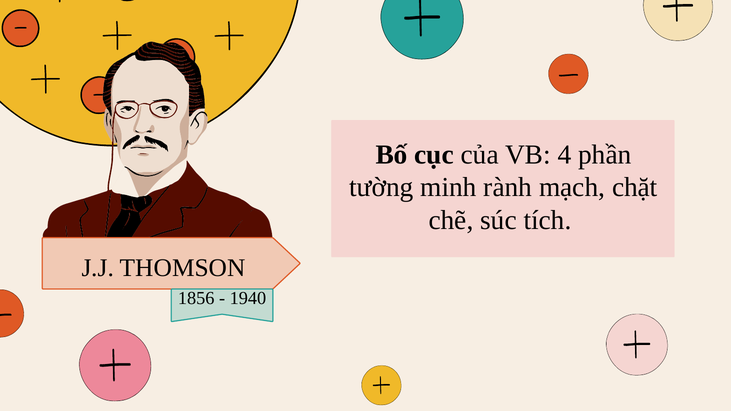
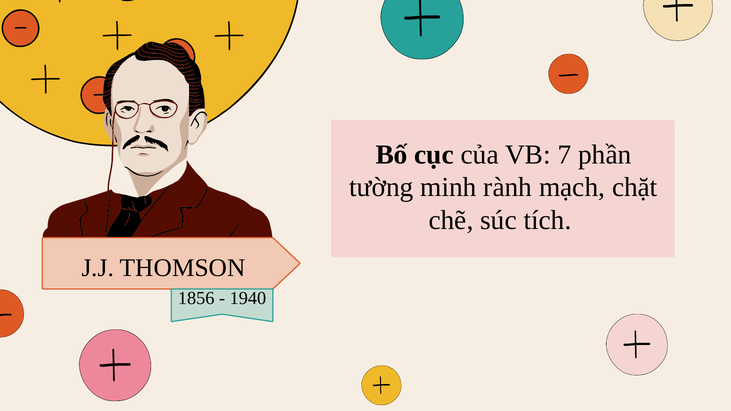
4: 4 -> 7
